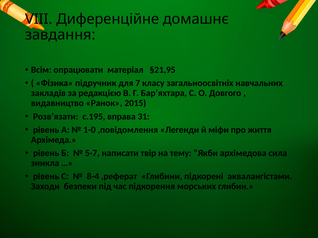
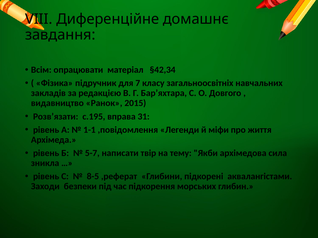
§21,95: §21,95 -> §42,34
1-0: 1-0 -> 1-1
8-4: 8-4 -> 8-5
